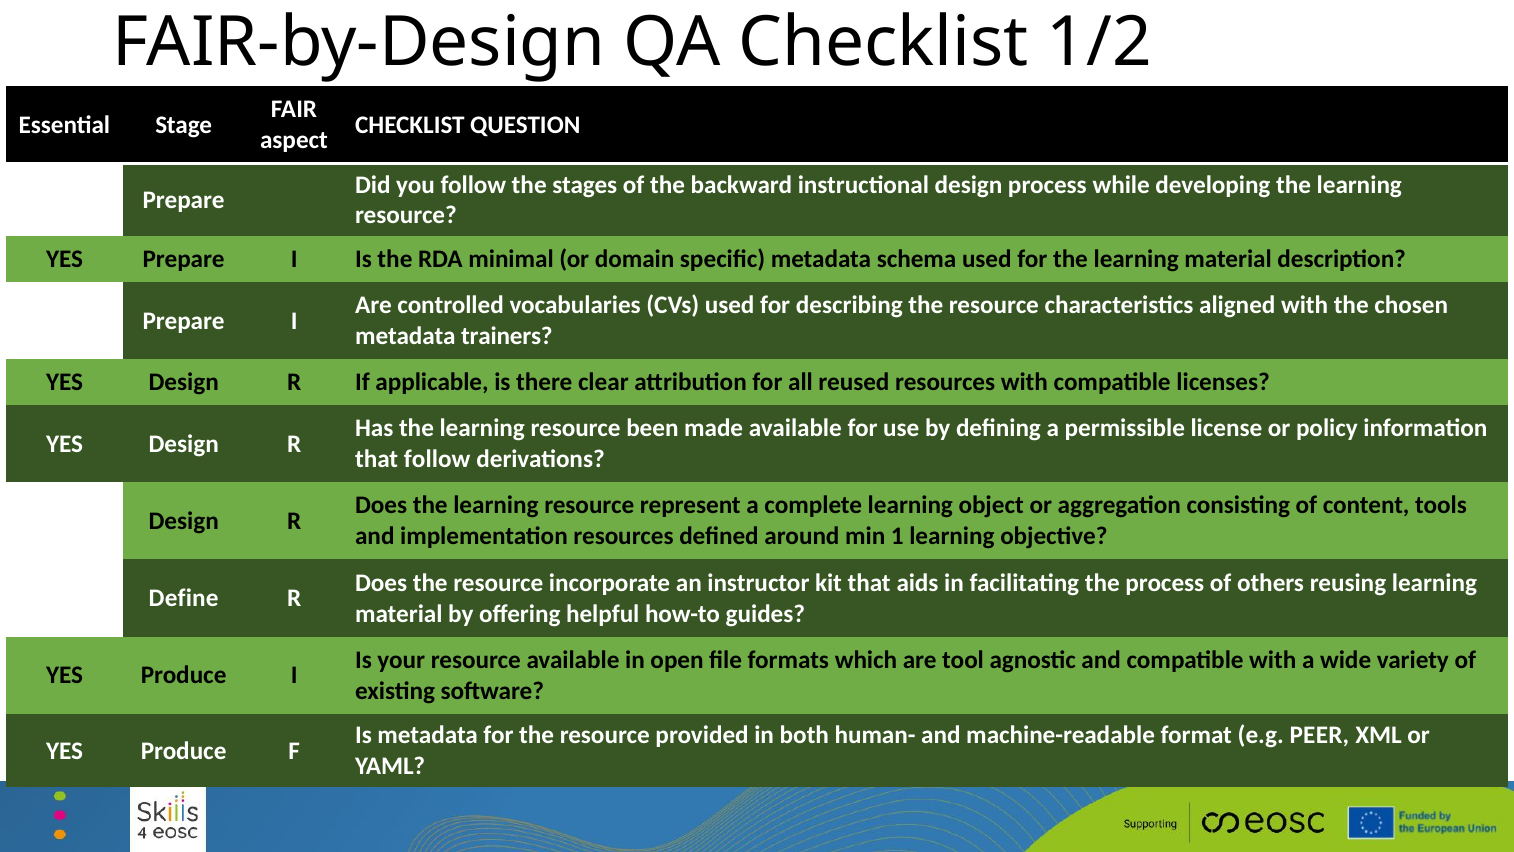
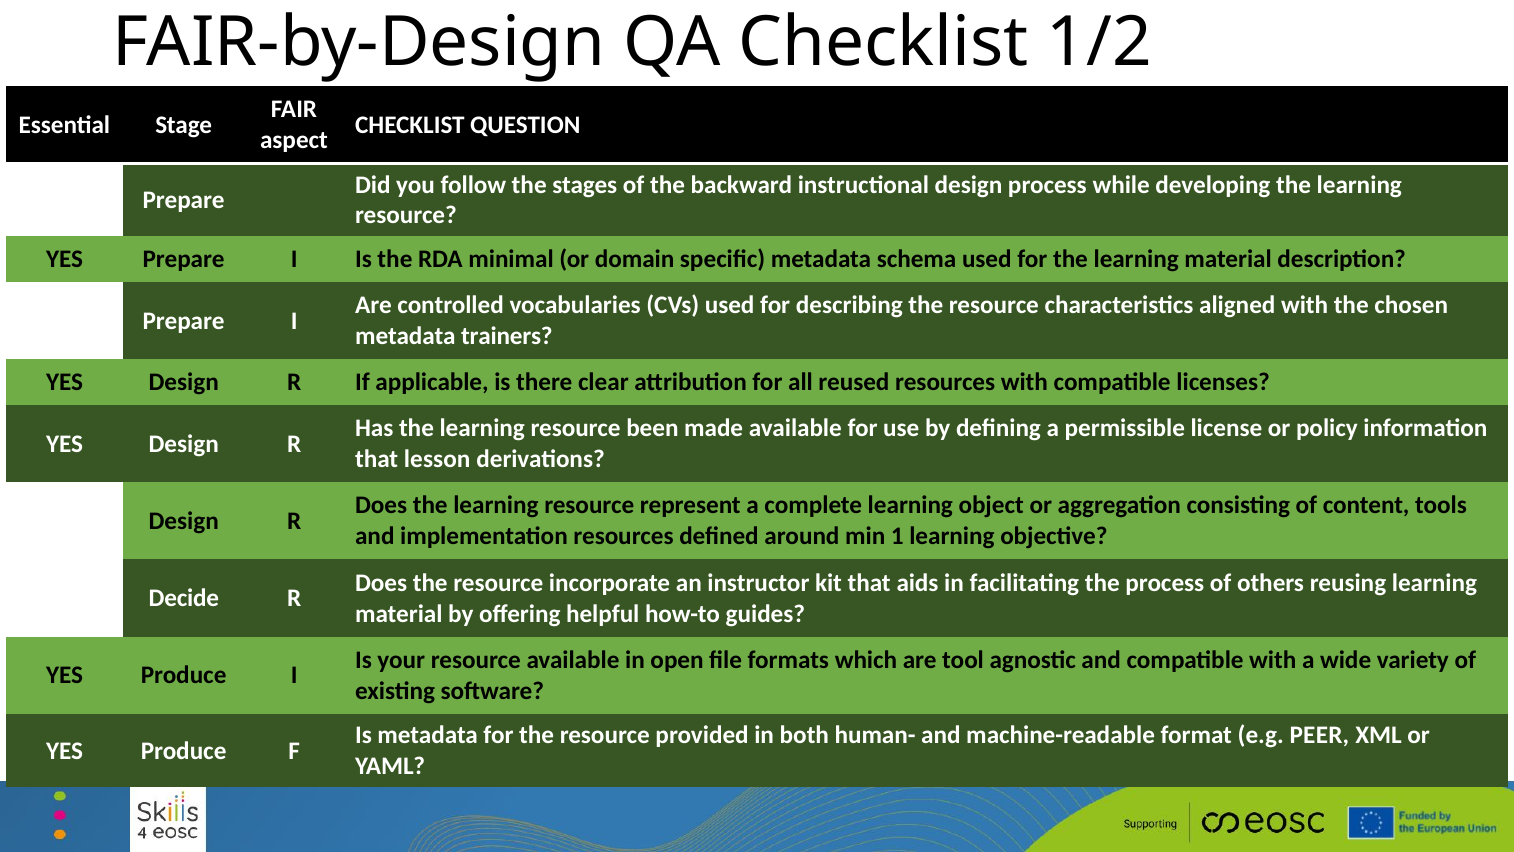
that follow: follow -> lesson
Define: Define -> Decide
